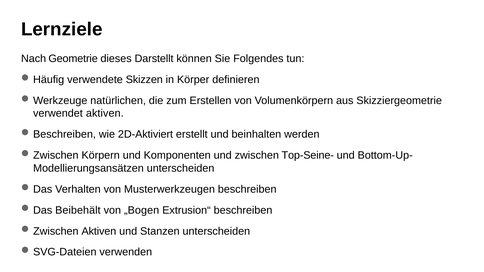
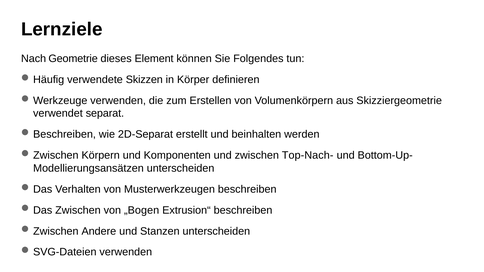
Darstellt: Darstellt -> Element
natürlichen at (118, 101): natürlichen -> verwenden
verwendet aktiven: aktiven -> separat
2D-Aktiviert: 2D-Aktiviert -> 2D-Separat
Top-Seine-: Top-Seine- -> Top-Nach-
Beibehält at (78, 210): Beibehält -> Zwischen
Aktiven at (99, 231): Aktiven -> Andere
